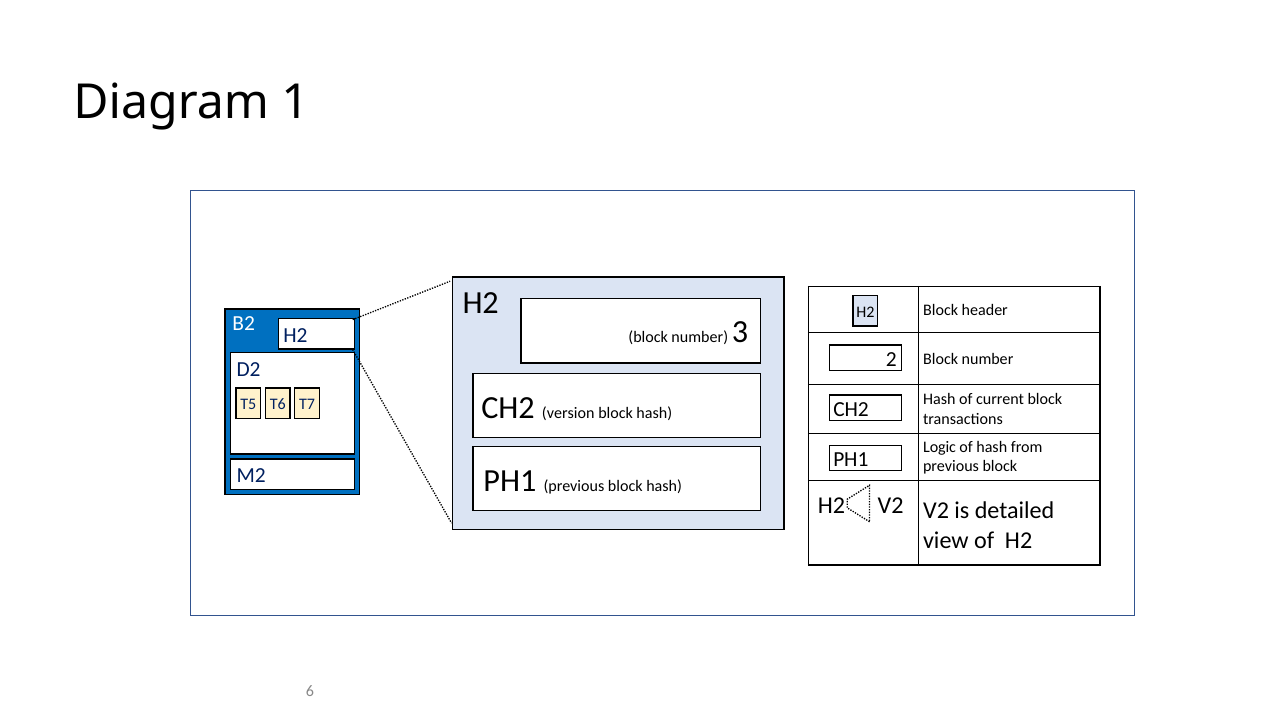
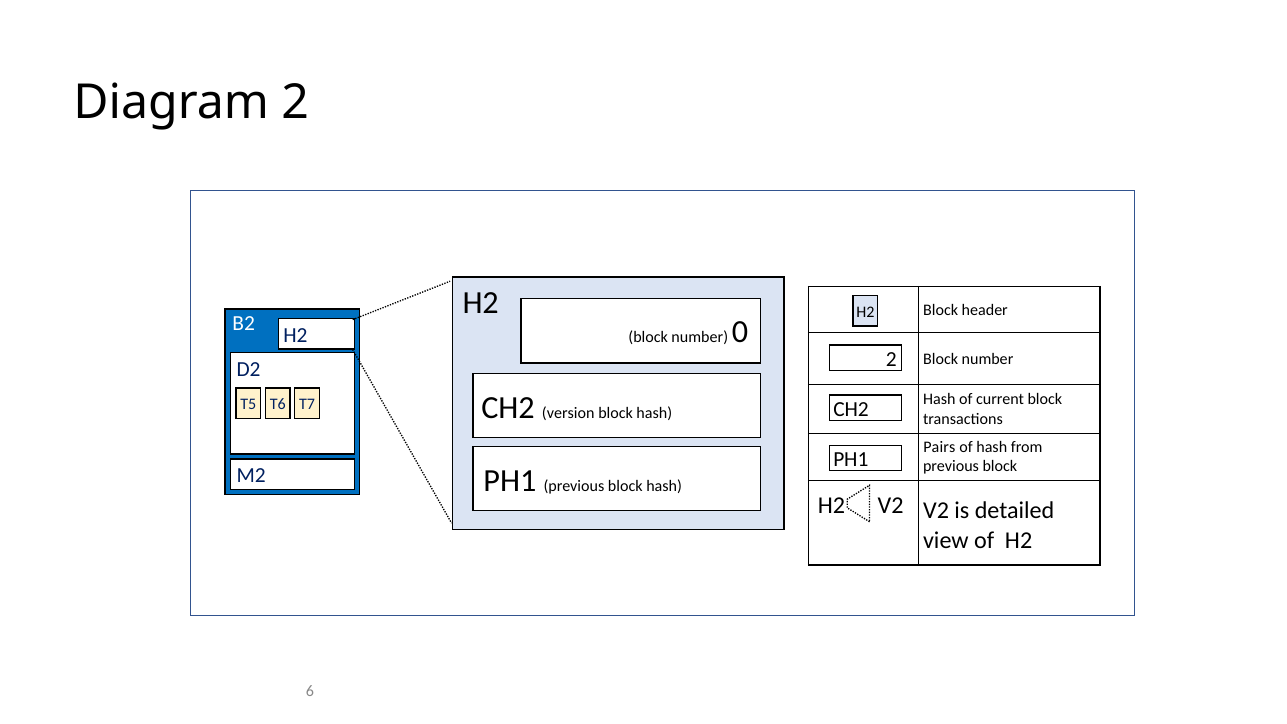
Diagram 1: 1 -> 2
3: 3 -> 0
Logic: Logic -> Pairs
